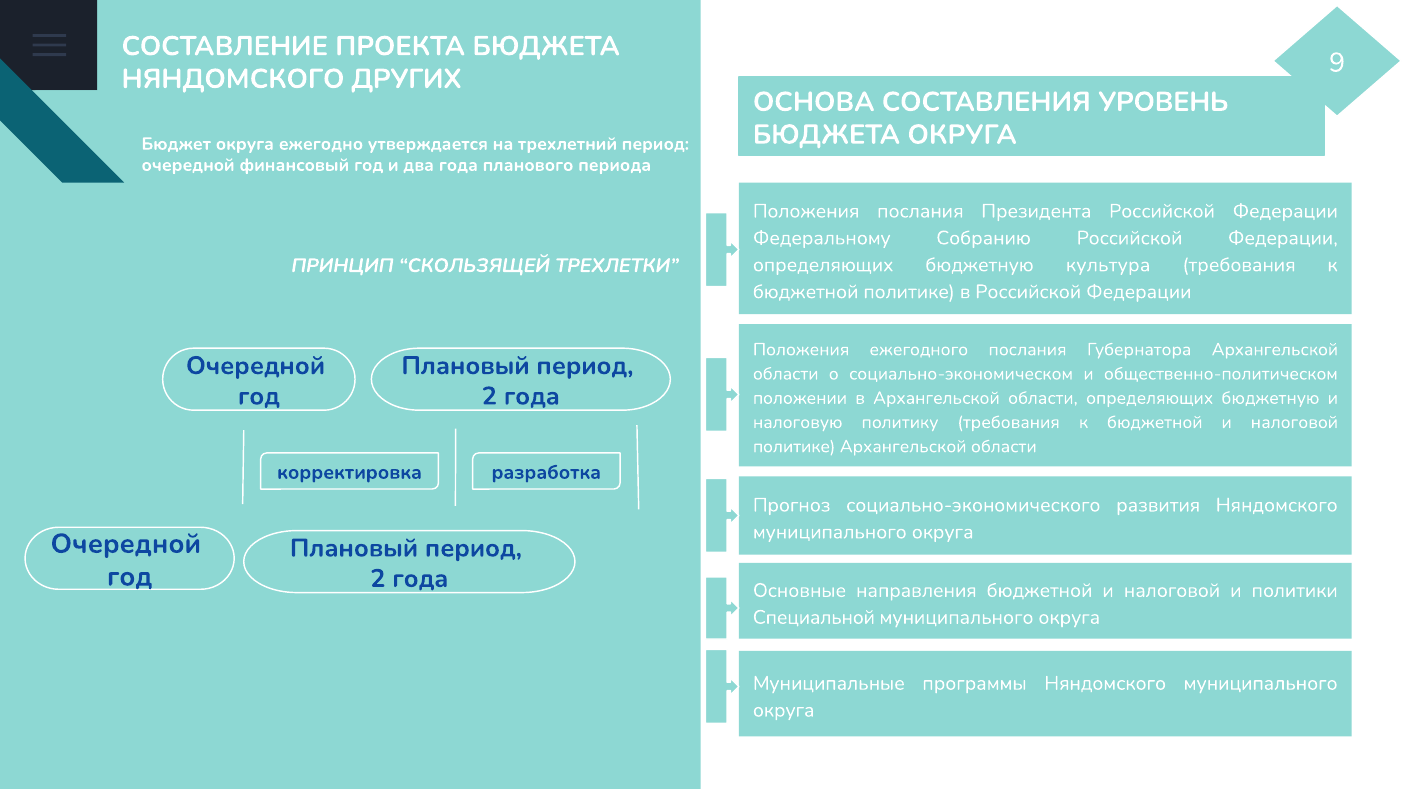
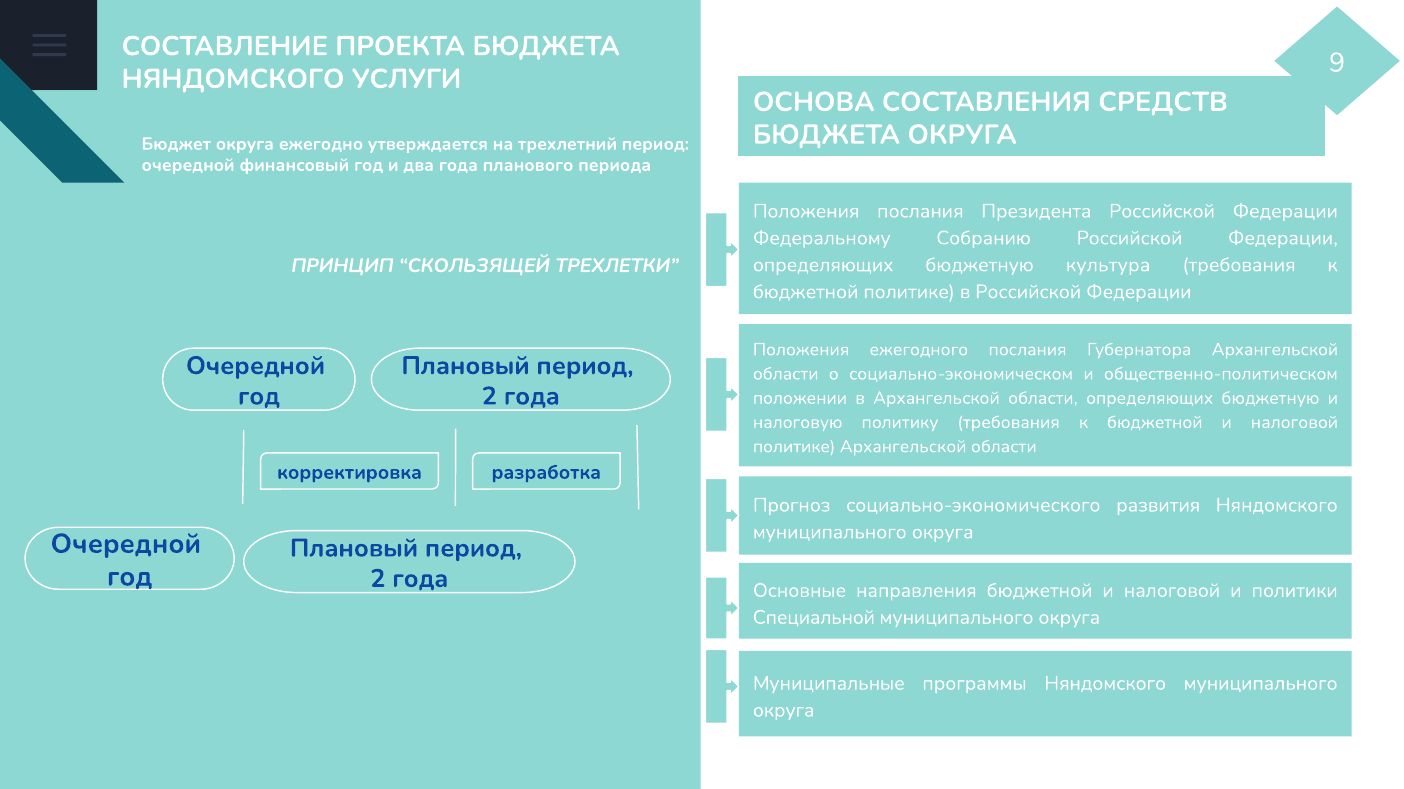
ДРУГИХ: ДРУГИХ -> УСЛУГИ
УРОВЕНЬ: УРОВЕНЬ -> СРЕДСТВ
